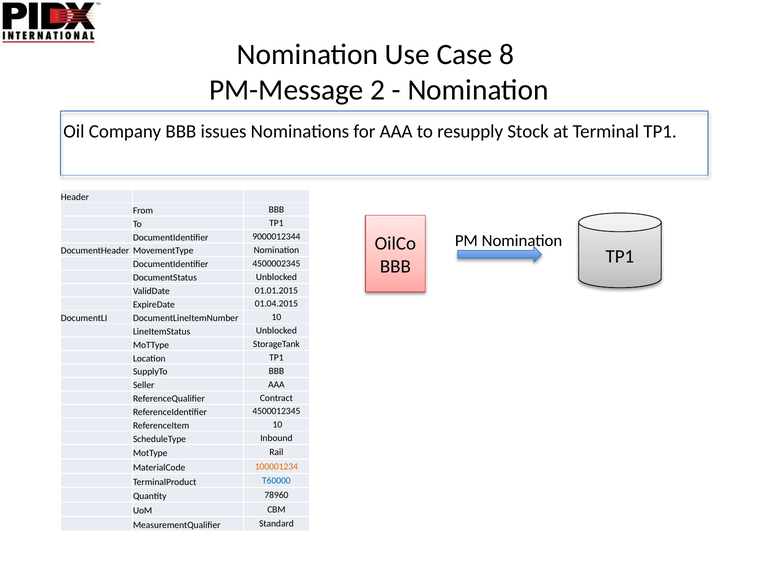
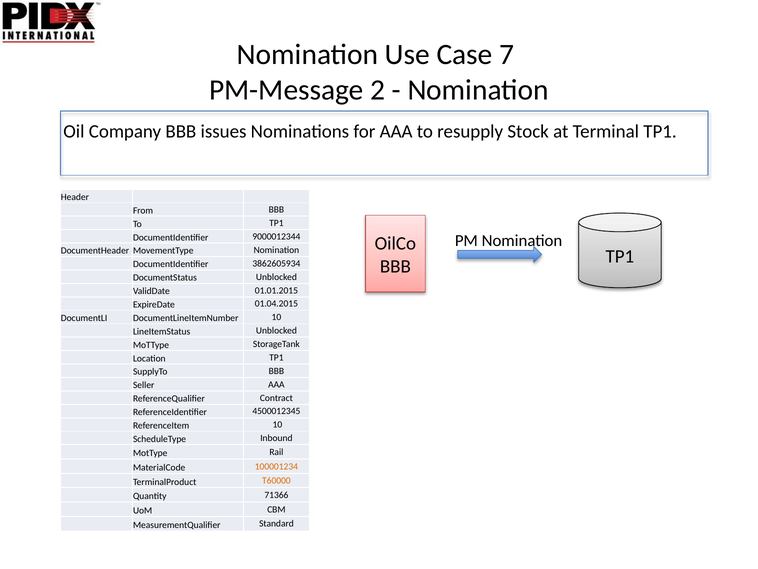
8: 8 -> 7
4500002345: 4500002345 -> 3862605934
T60000 colour: blue -> orange
78960: 78960 -> 71366
